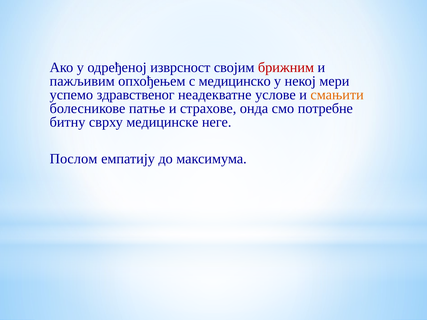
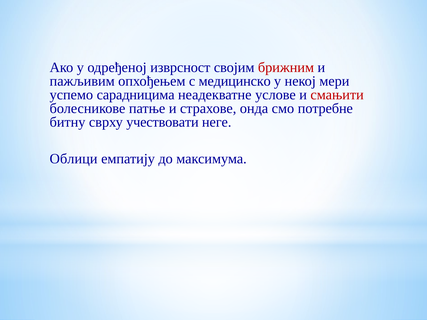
здравственог: здравственог -> сарадницима
смањити colour: orange -> red
медицинске: медицинске -> учествовати
Послом: Послом -> Облици
